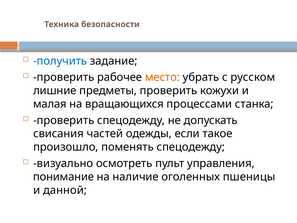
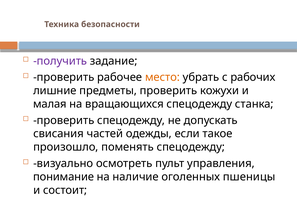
получить colour: blue -> purple
русском: русском -> рабочих
вращающихся процессами: процессами -> спецодежду
данной: данной -> состоит
